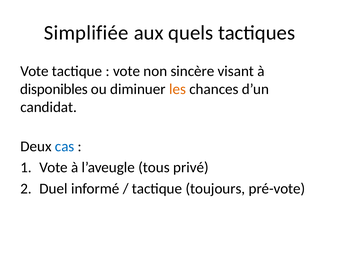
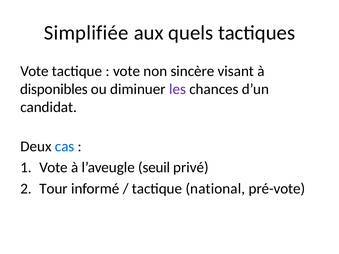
les colour: orange -> purple
tous: tous -> seuil
Duel: Duel -> Tour
toujours: toujours -> national
